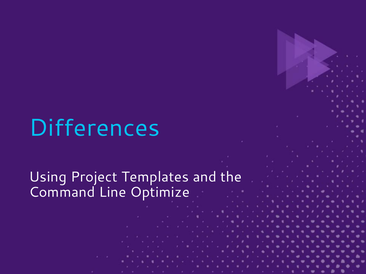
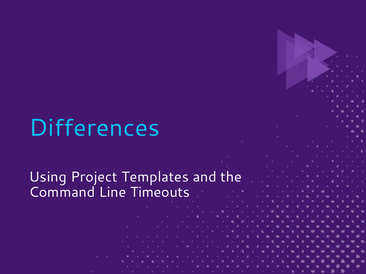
Optimize: Optimize -> Timeouts
